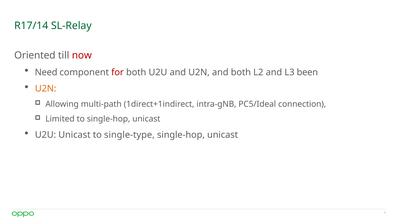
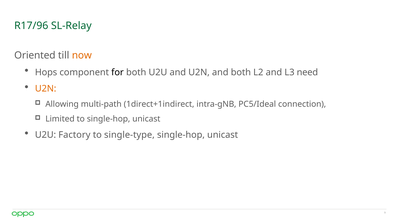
R17/14: R17/14 -> R17/96
now colour: red -> orange
Need: Need -> Hops
for colour: red -> black
been: been -> need
U2U Unicast: Unicast -> Factory
